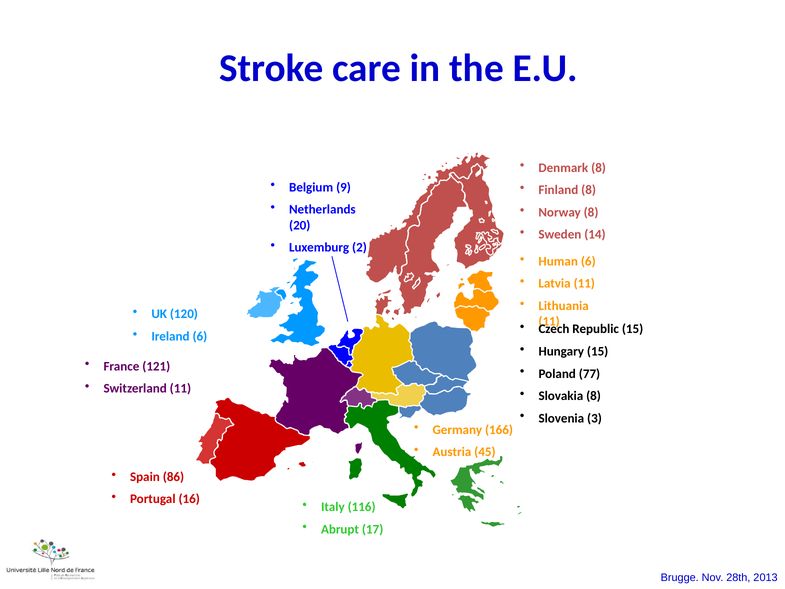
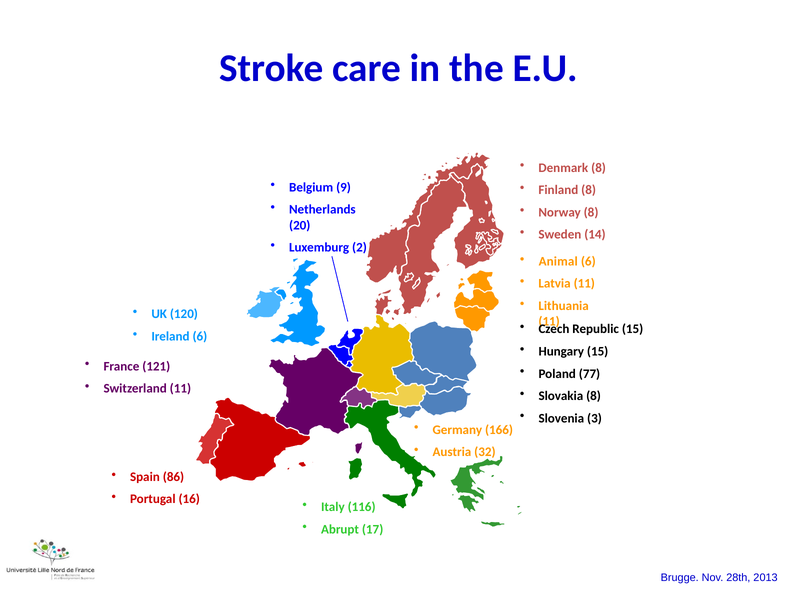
Human: Human -> Animal
45: 45 -> 32
